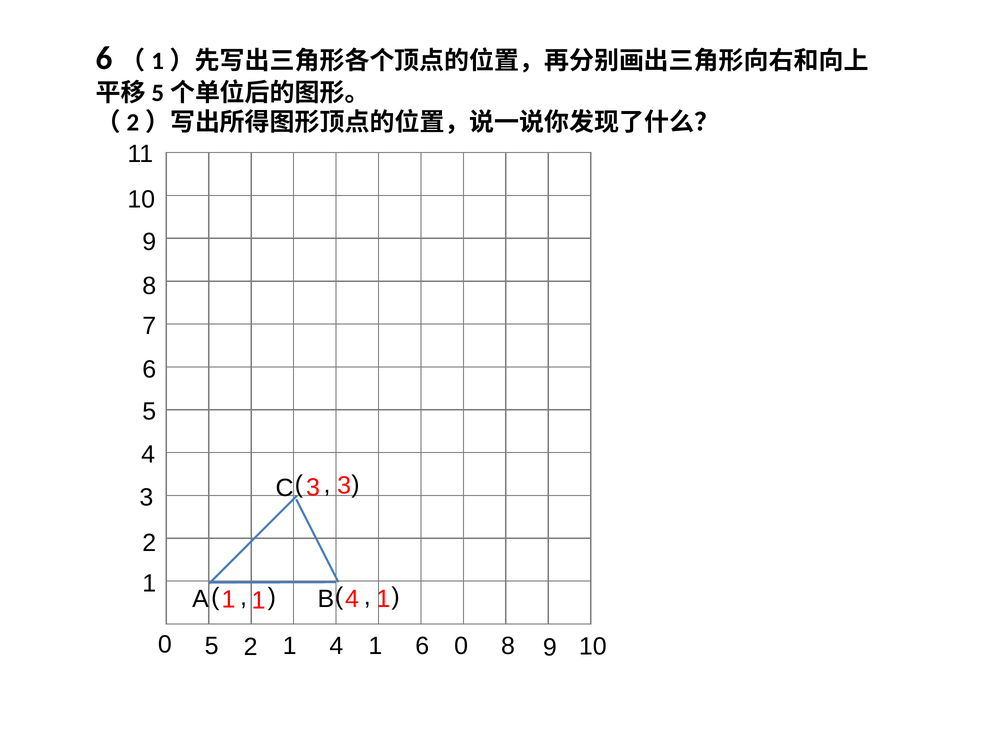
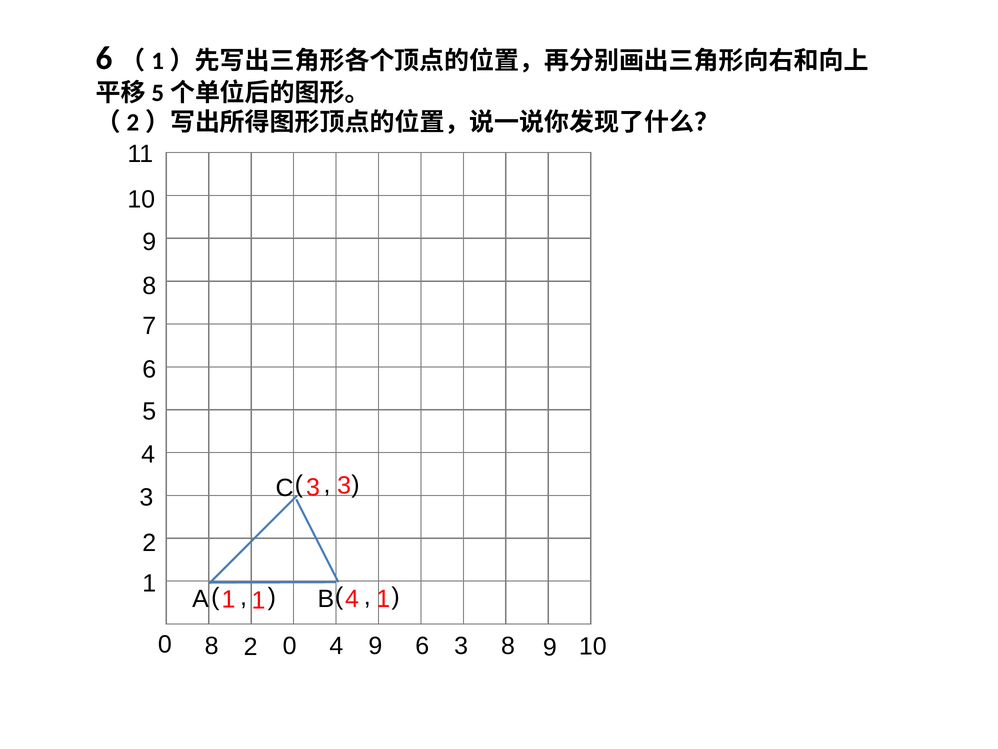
0 5: 5 -> 8
2 1: 1 -> 0
4 1: 1 -> 9
6 0: 0 -> 3
